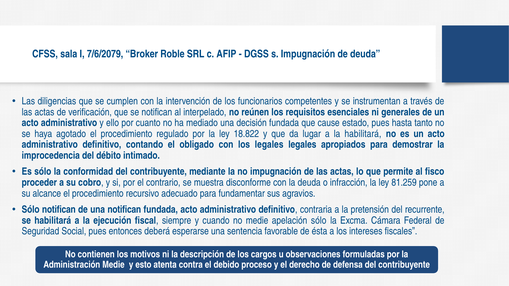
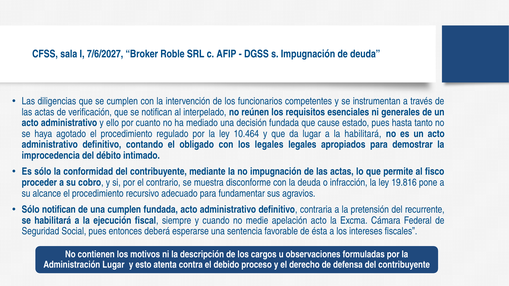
7/6/2079: 7/6/2079 -> 7/6/2027
18.822: 18.822 -> 10.464
81.259: 81.259 -> 19.816
una notifican: notifican -> cumplen
apelación sólo: sólo -> acto
Medie at (113, 265): Medie -> Lugar
